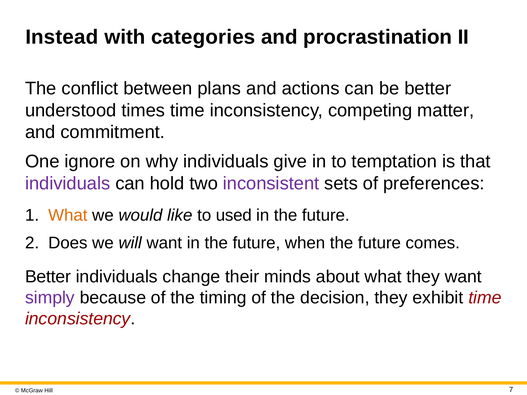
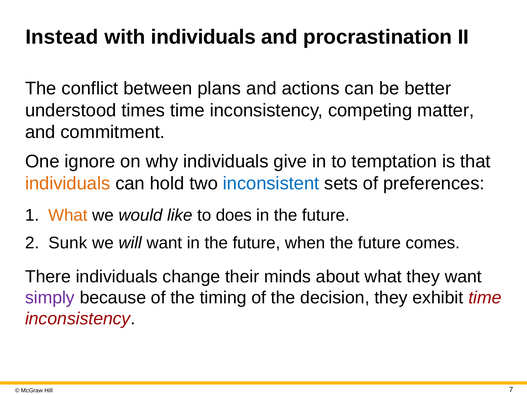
with categories: categories -> individuals
individuals at (68, 184) colour: purple -> orange
inconsistent colour: purple -> blue
used: used -> does
Does: Does -> Sunk
Better at (48, 277): Better -> There
